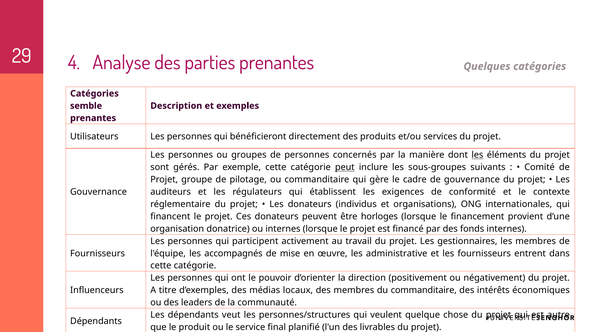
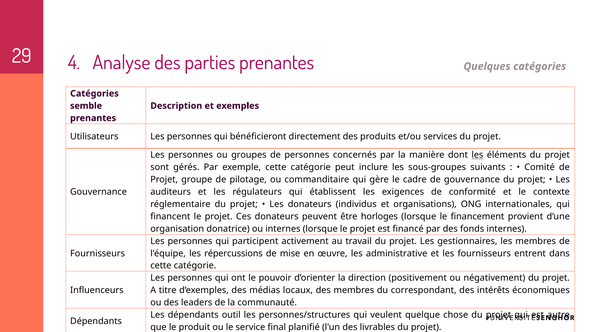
peut underline: present -> none
accompagnés: accompagnés -> répercussions
du commanditaire: commanditaire -> correspondant
veut: veut -> outil
